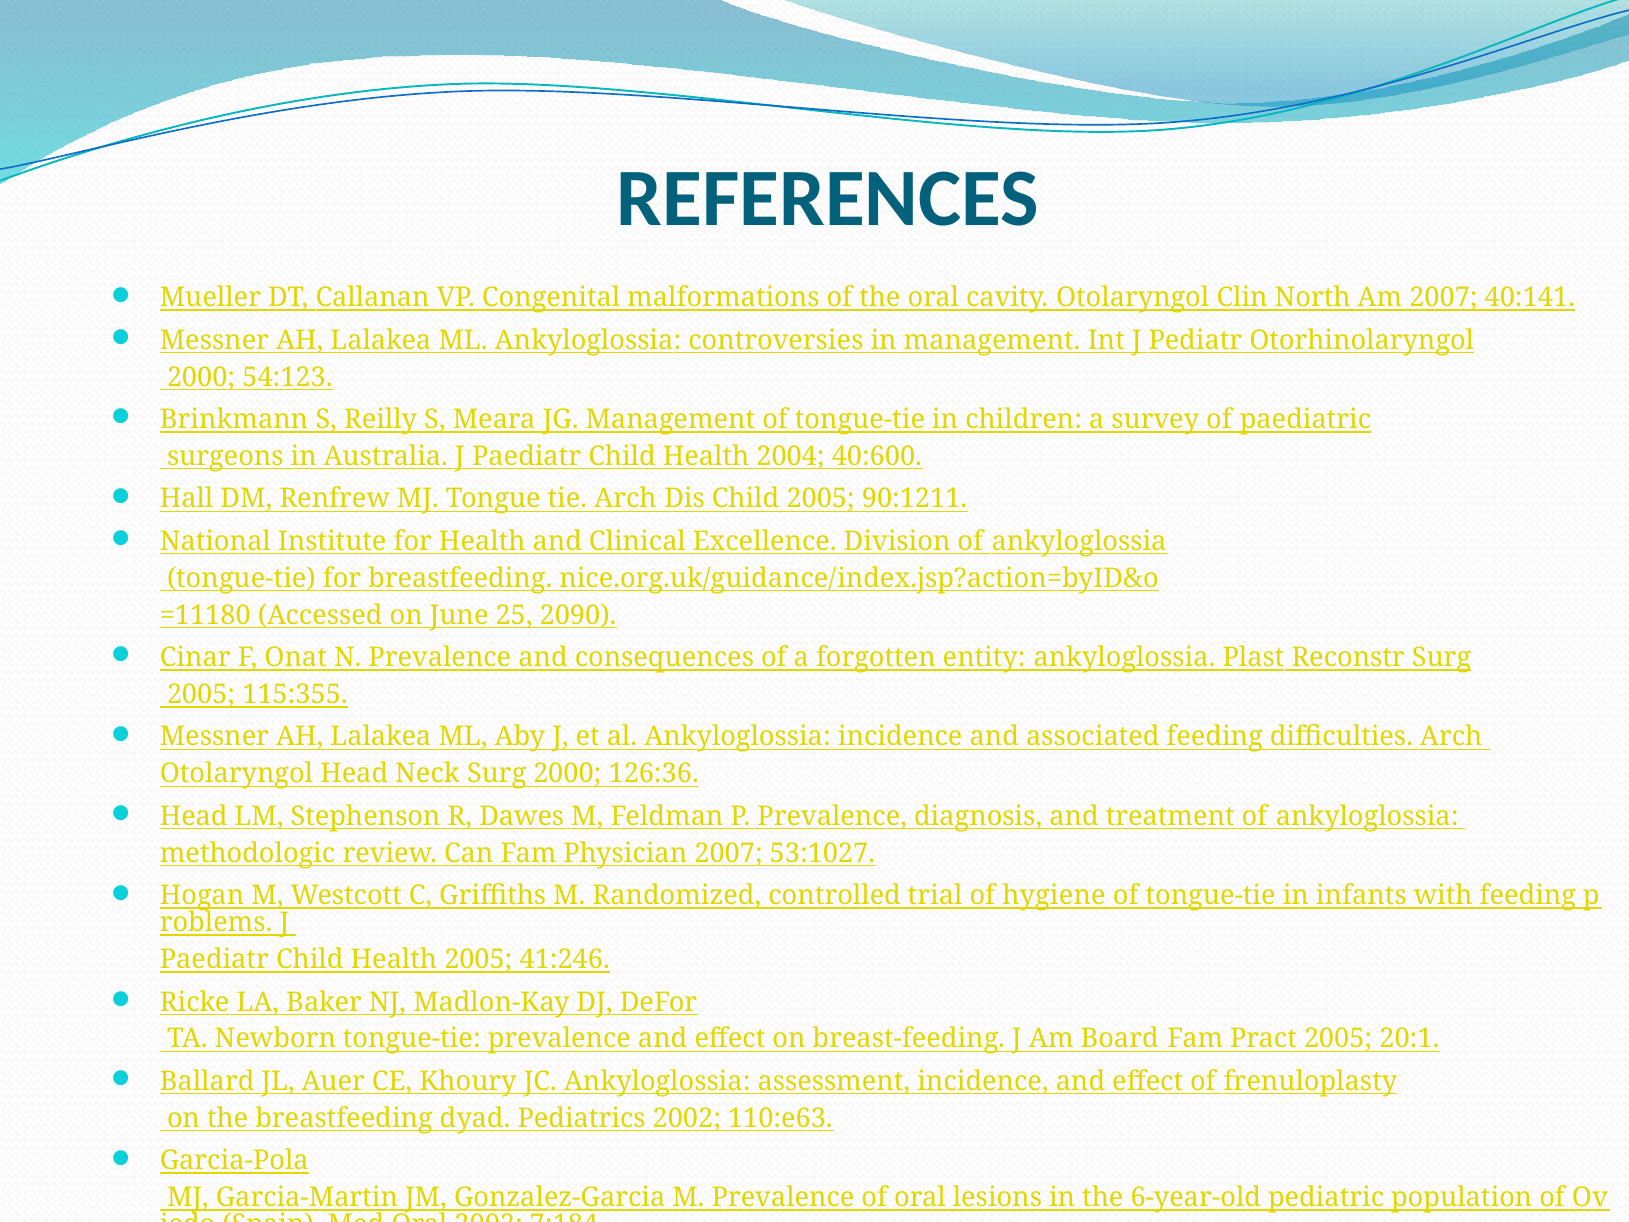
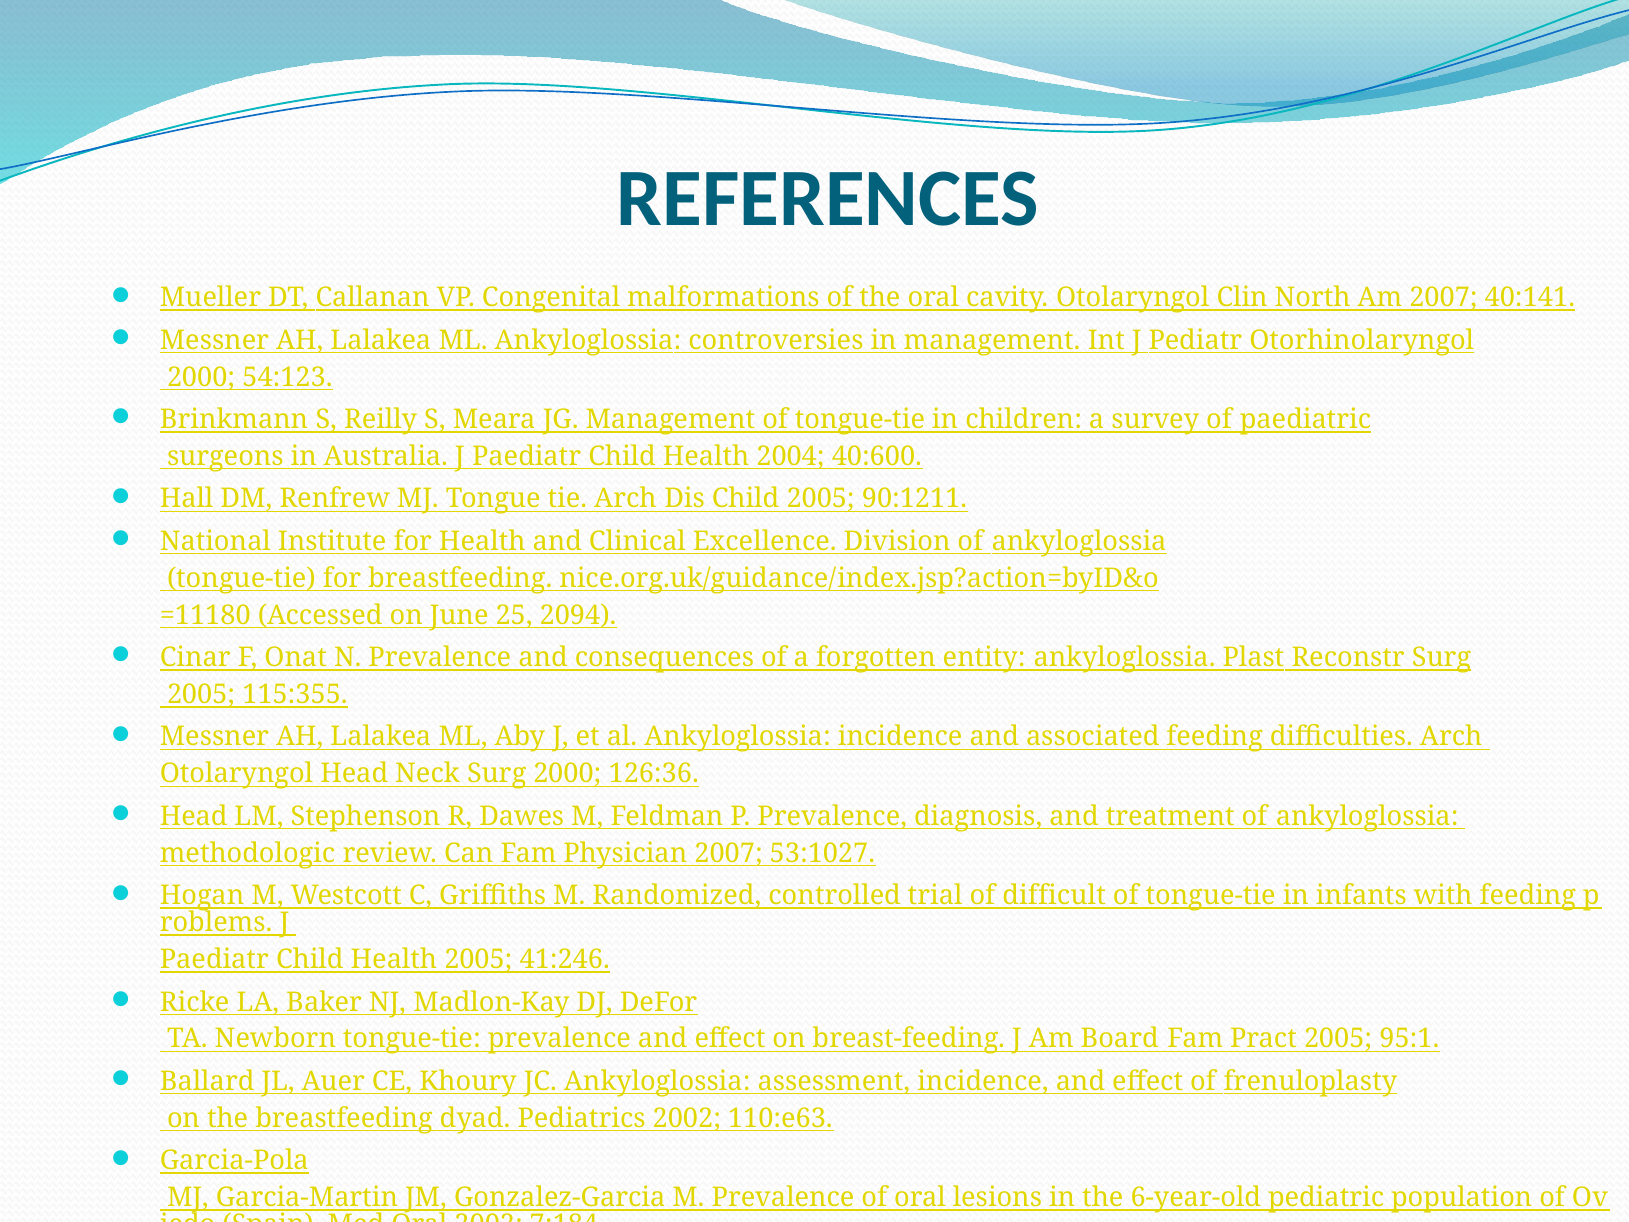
2090: 2090 -> 2094
hygiene: hygiene -> difficult
20:1: 20:1 -> 95:1
